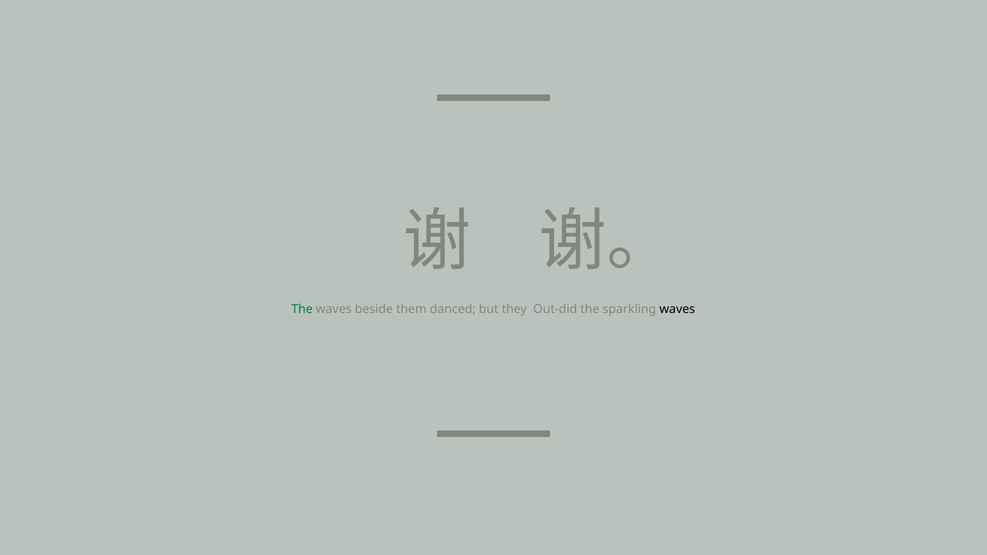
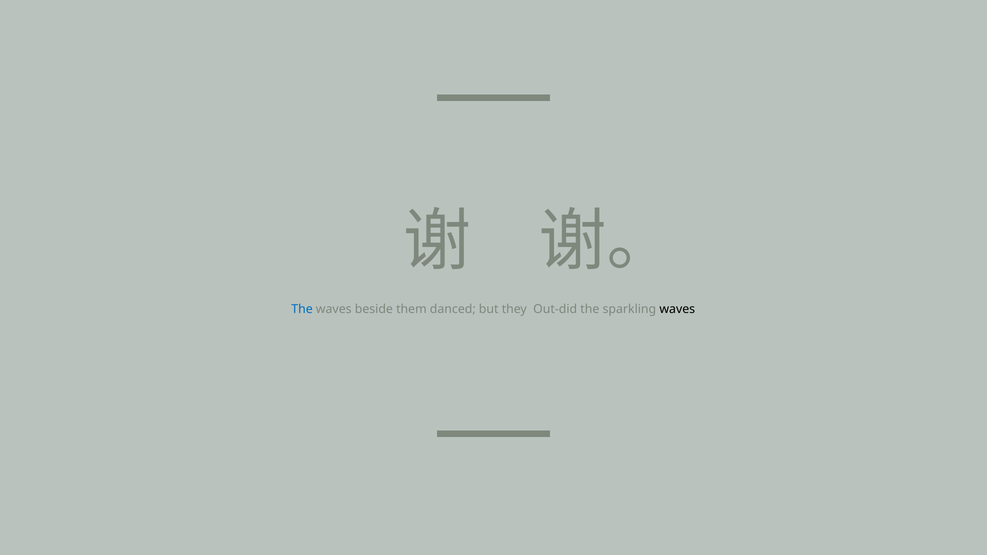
The at (302, 309) colour: green -> blue
